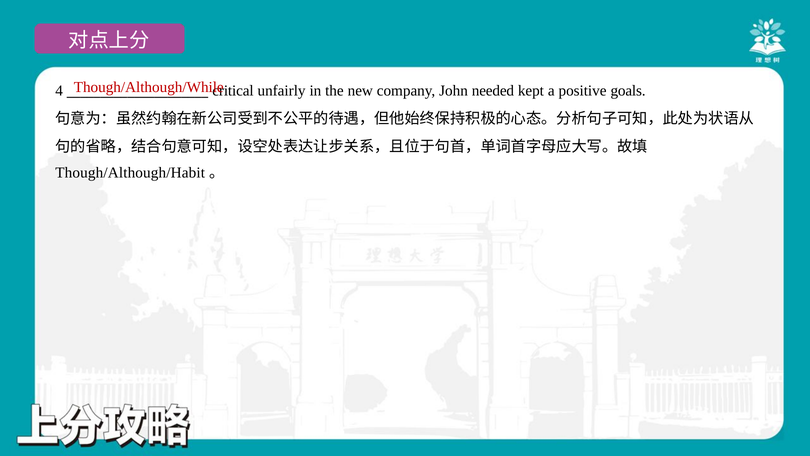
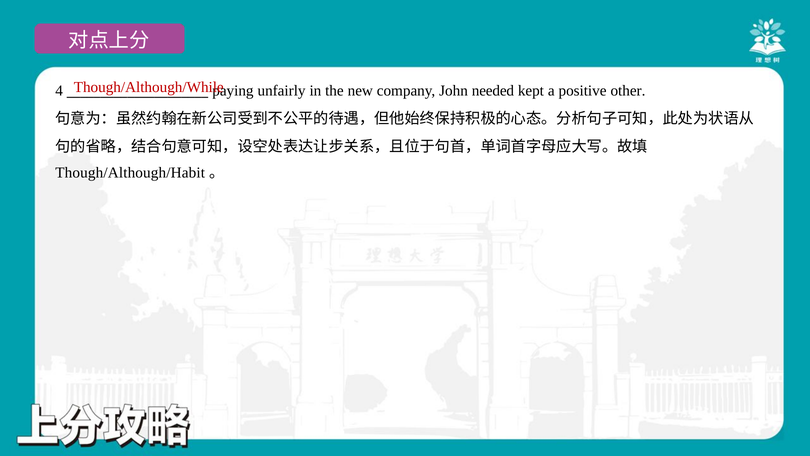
critical: critical -> paying
goals: goals -> other
